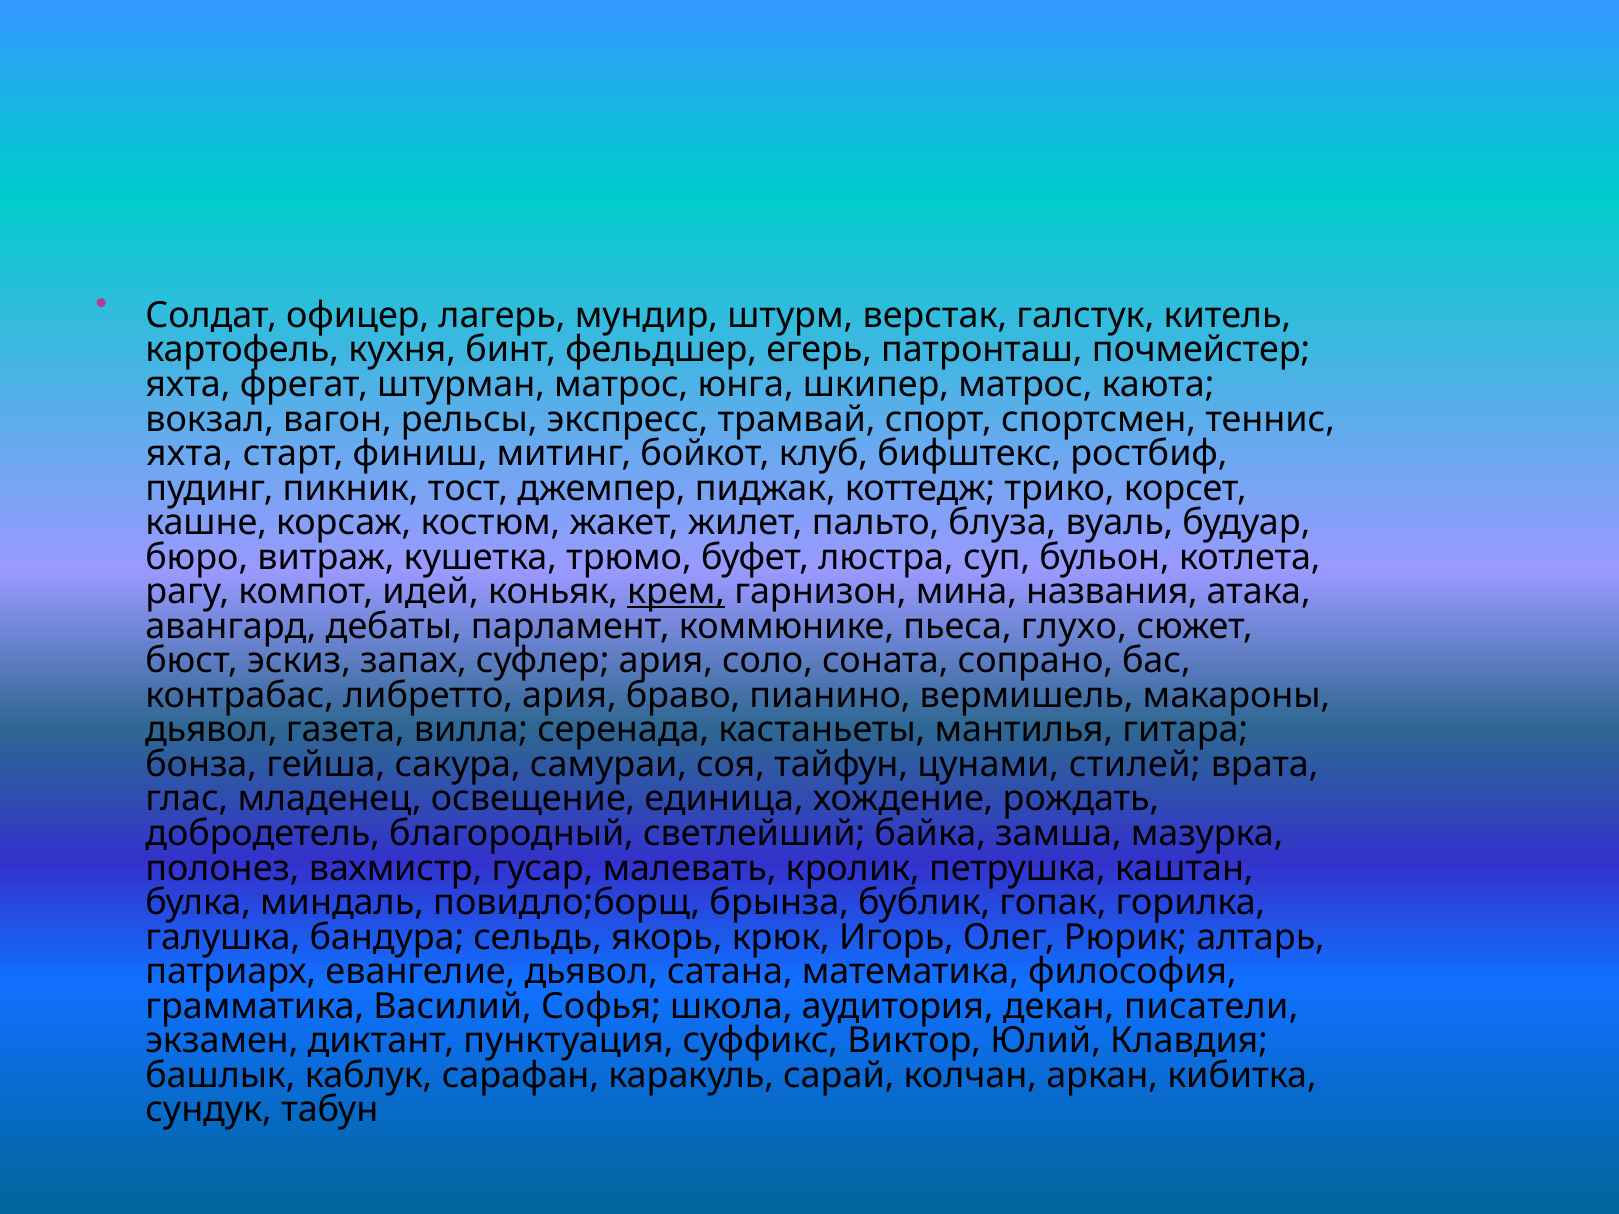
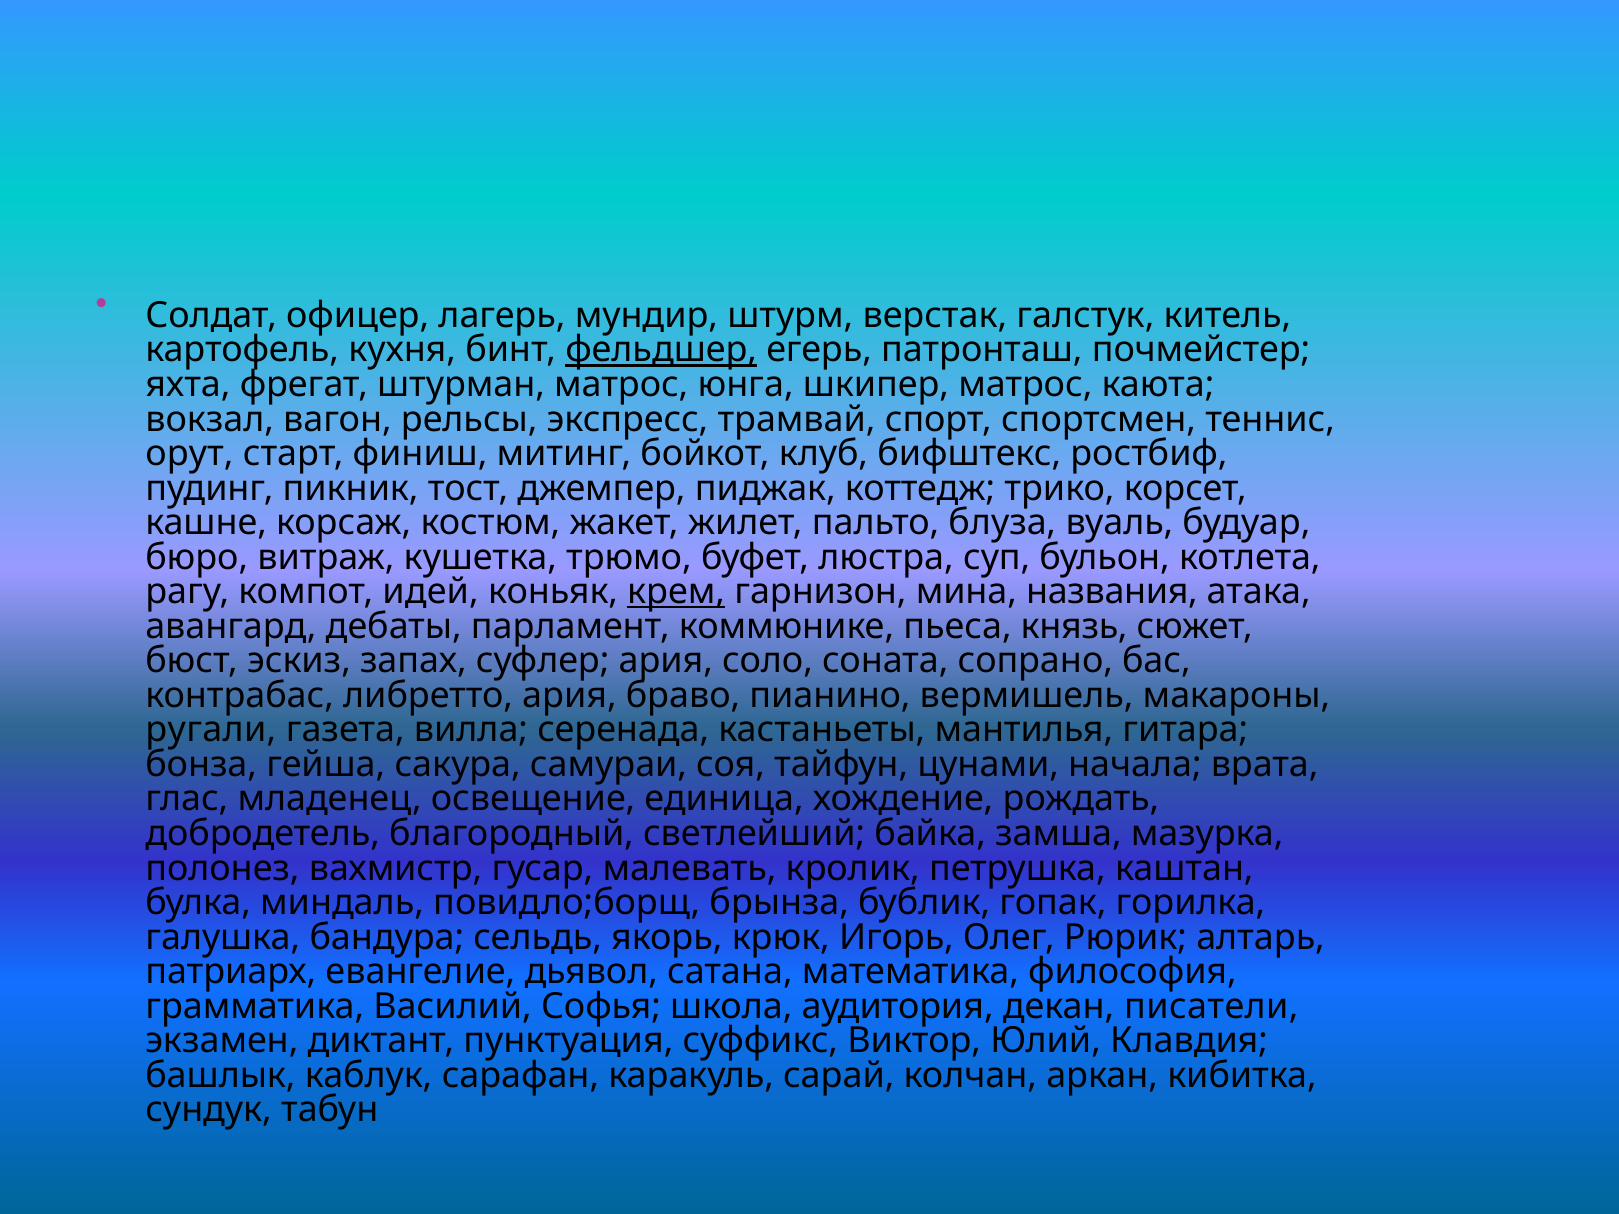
фельдшер underline: none -> present
яхта at (189, 454): яхта -> орут
глухо: глухо -> князь
дьявол at (211, 730): дьявол -> ругали
стилей: стилей -> начала
